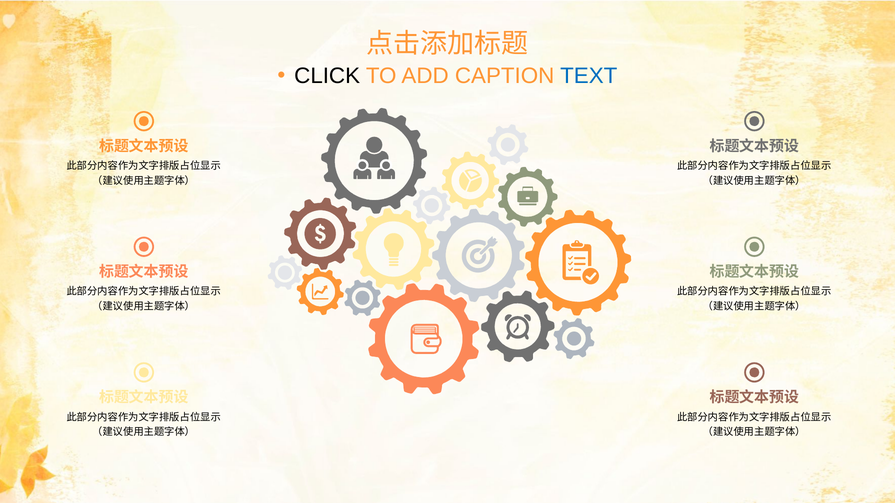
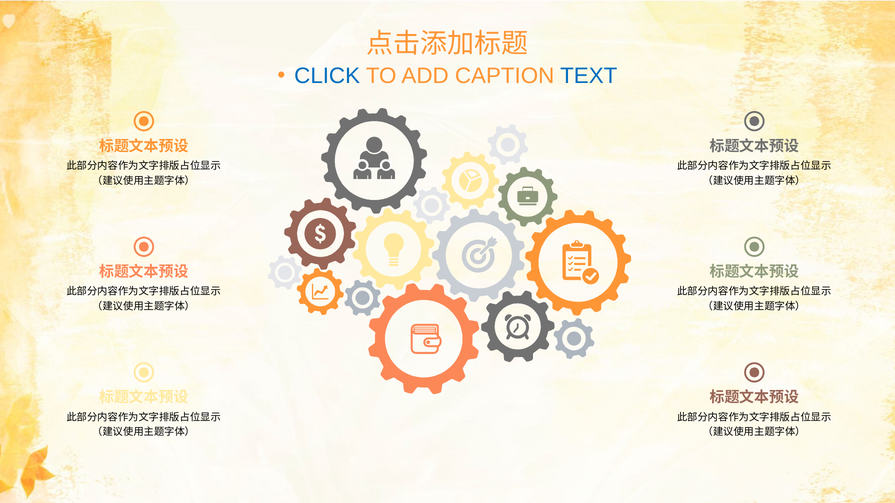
CLICK colour: black -> blue
